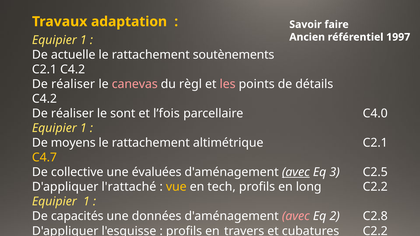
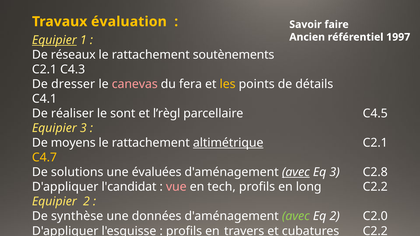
adaptation: adaptation -> évaluation
Equipier at (54, 40) underline: none -> present
actuelle: actuelle -> réseaux
C2.1 C4.2: C4.2 -> C4.3
réaliser at (73, 84): réaliser -> dresser
règl: règl -> fera
les at (228, 84) colour: pink -> yellow
C4.2 at (44, 99): C4.2 -> C4.1
l’fois: l’fois -> l’règl
C4.0: C4.0 -> C4.5
1 at (83, 128): 1 -> 3
altimétrique underline: none -> present
collective: collective -> solutions
C2.5: C2.5 -> C2.8
l'rattaché: l'rattaché -> l'candidat
vue colour: yellow -> pink
1 at (86, 202): 1 -> 2
capacités: capacités -> synthèse
avec at (296, 217) colour: pink -> light green
C2.8: C2.8 -> C2.0
